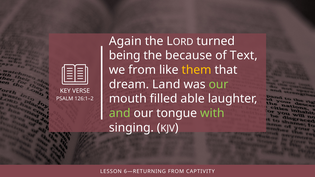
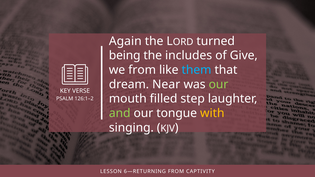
because: because -> includes
Text: Text -> Give
them colour: yellow -> light blue
Land: Land -> Near
able: able -> step
with colour: light green -> yellow
